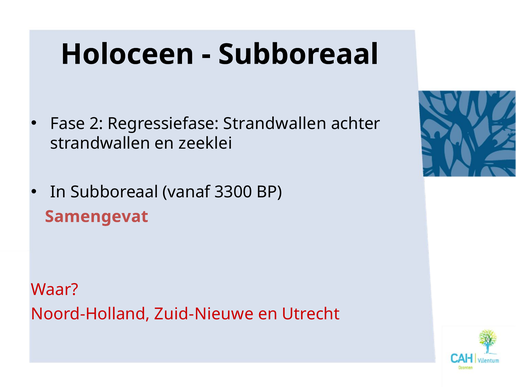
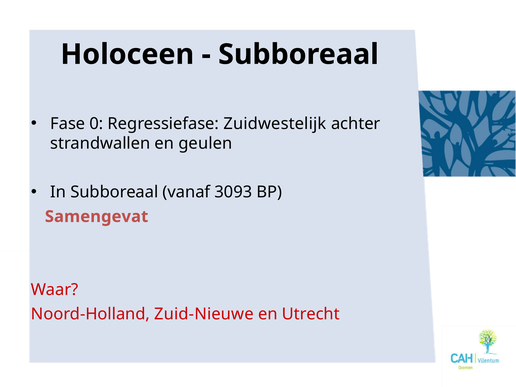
2: 2 -> 0
Regressiefase Strandwallen: Strandwallen -> Zuidwestelijk
zeeklei: zeeklei -> geulen
3300: 3300 -> 3093
